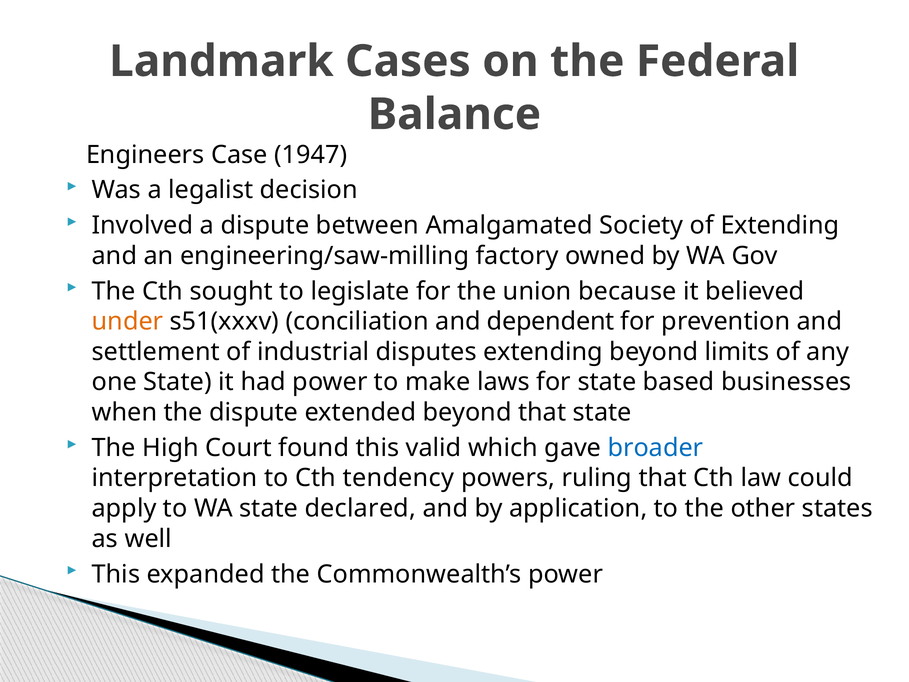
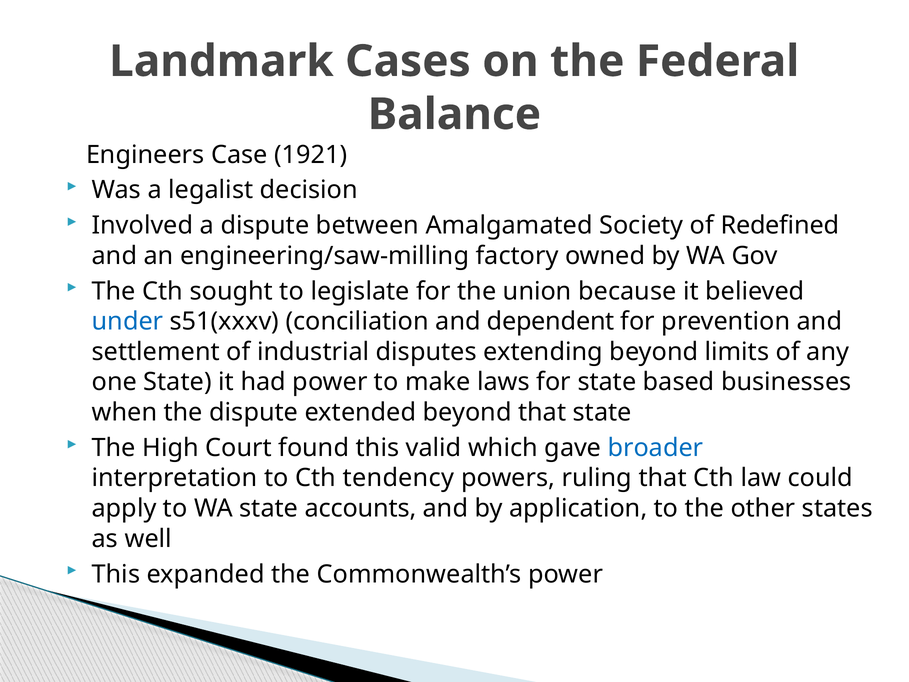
1947: 1947 -> 1921
of Extending: Extending -> Redefined
under colour: orange -> blue
declared: declared -> accounts
